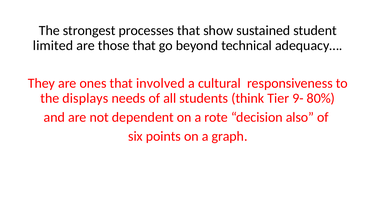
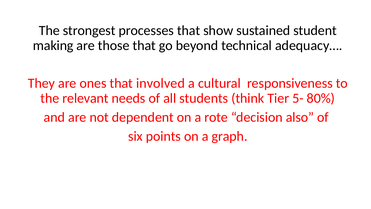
limited: limited -> making
displays: displays -> relevant
9-: 9- -> 5-
